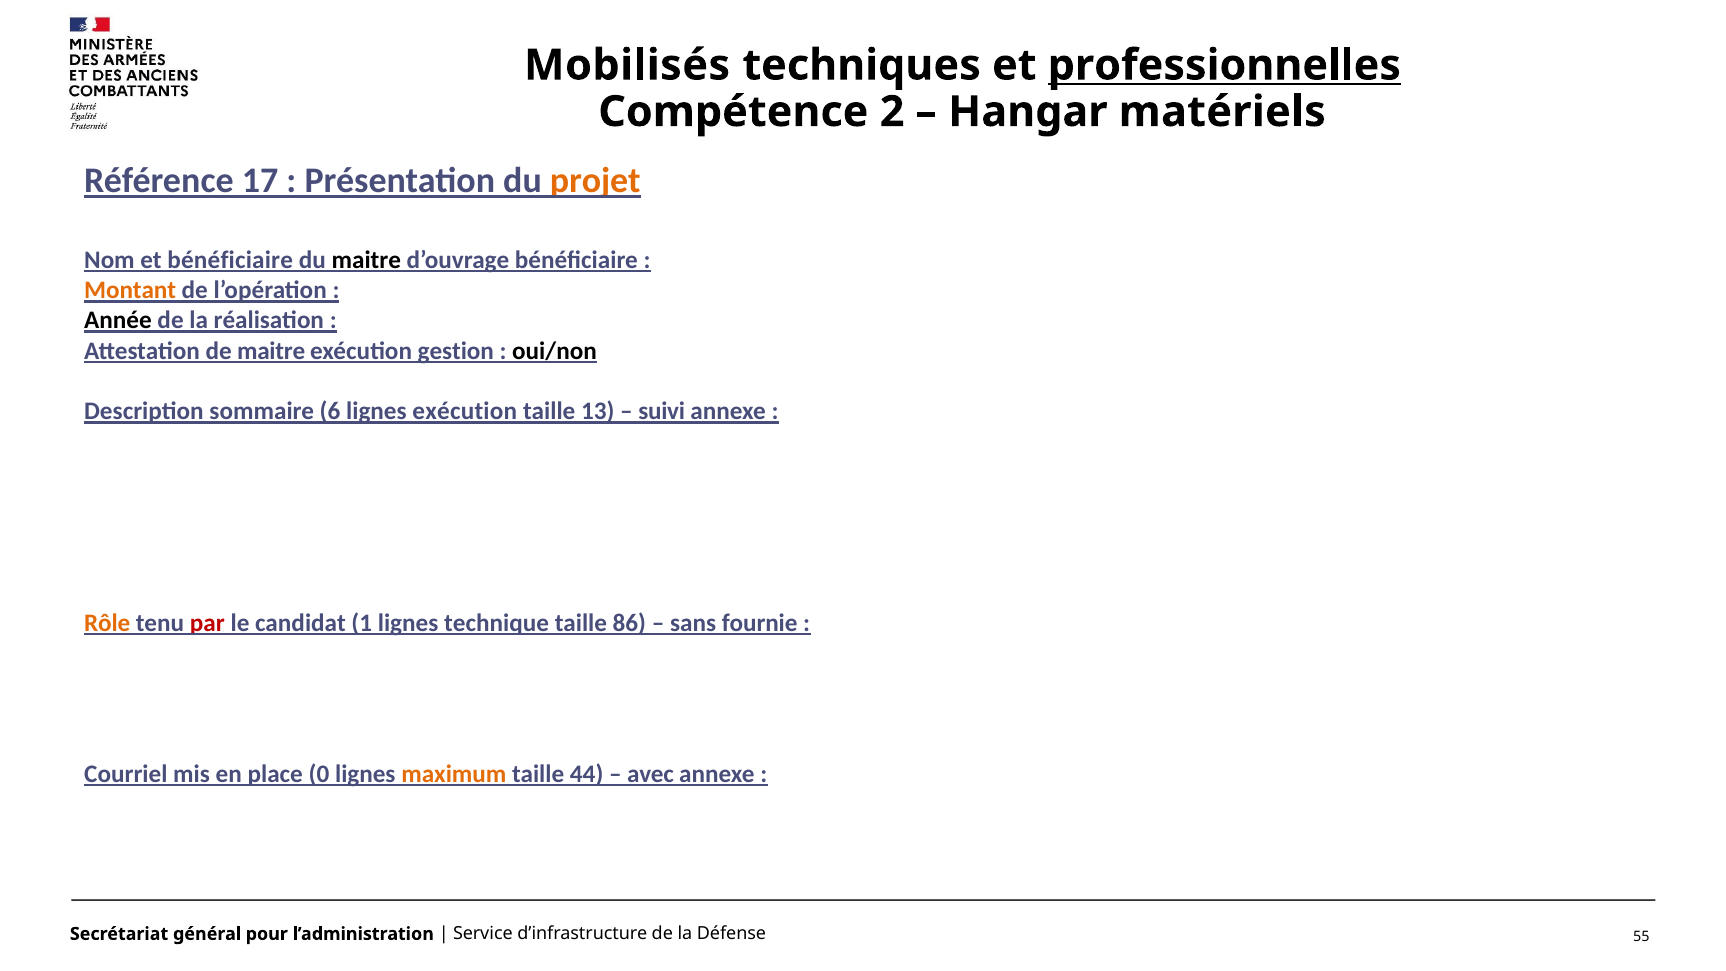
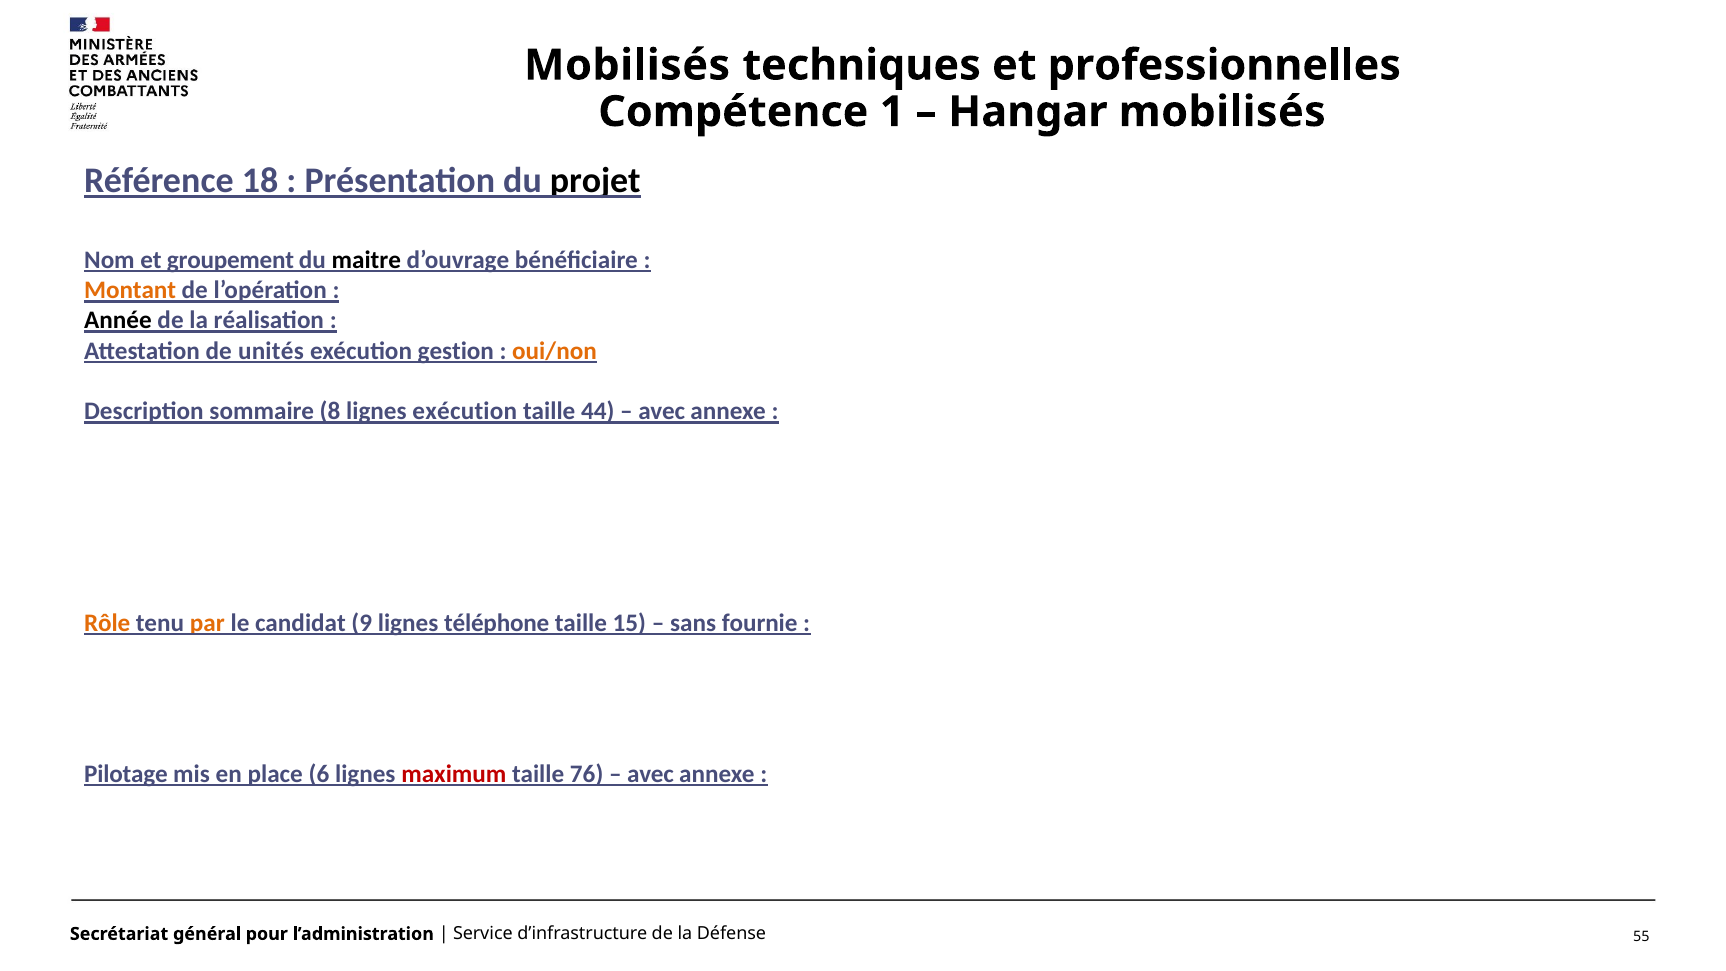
professionnelles underline: present -> none
2: 2 -> 1
Hangar matériels: matériels -> mobilisés
17: 17 -> 18
projet colour: orange -> black
et bénéficiaire: bénéficiaire -> groupement
de maitre: maitre -> unités
oui/non colour: black -> orange
6: 6 -> 8
13: 13 -> 44
suivi at (662, 411): suivi -> avec
par colour: red -> orange
1: 1 -> 9
technique: technique -> téléphone
86: 86 -> 15
Courriel: Courriel -> Pilotage
0: 0 -> 6
maximum colour: orange -> red
44: 44 -> 76
